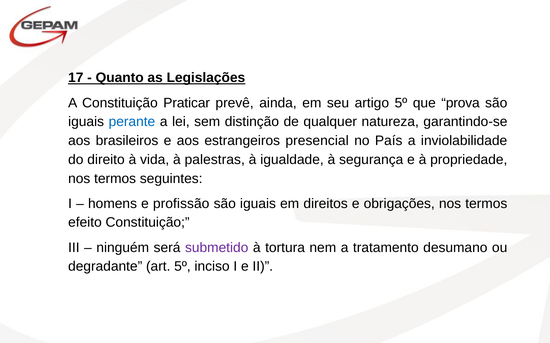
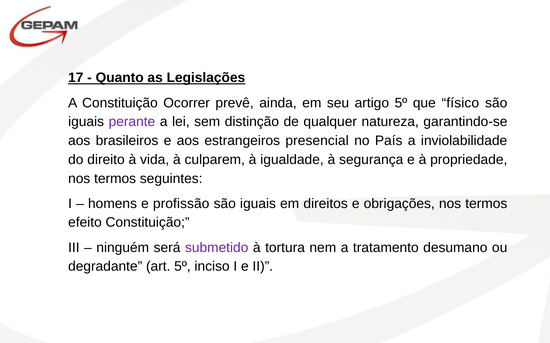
Praticar: Praticar -> Ocorrer
prova: prova -> físico
perante colour: blue -> purple
palestras: palestras -> culparem
